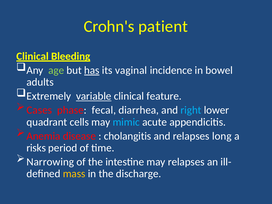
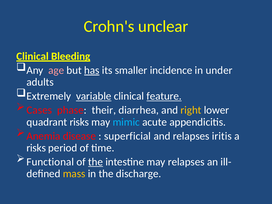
patient: patient -> unclear
age colour: light green -> pink
vaginal: vaginal -> smaller
bowel: bowel -> under
feature underline: none -> present
fecal: fecal -> their
right colour: light blue -> yellow
quadrant cells: cells -> risks
cholangitis: cholangitis -> superficial
long: long -> iritis
Narrowing: Narrowing -> Functional
the at (96, 162) underline: none -> present
